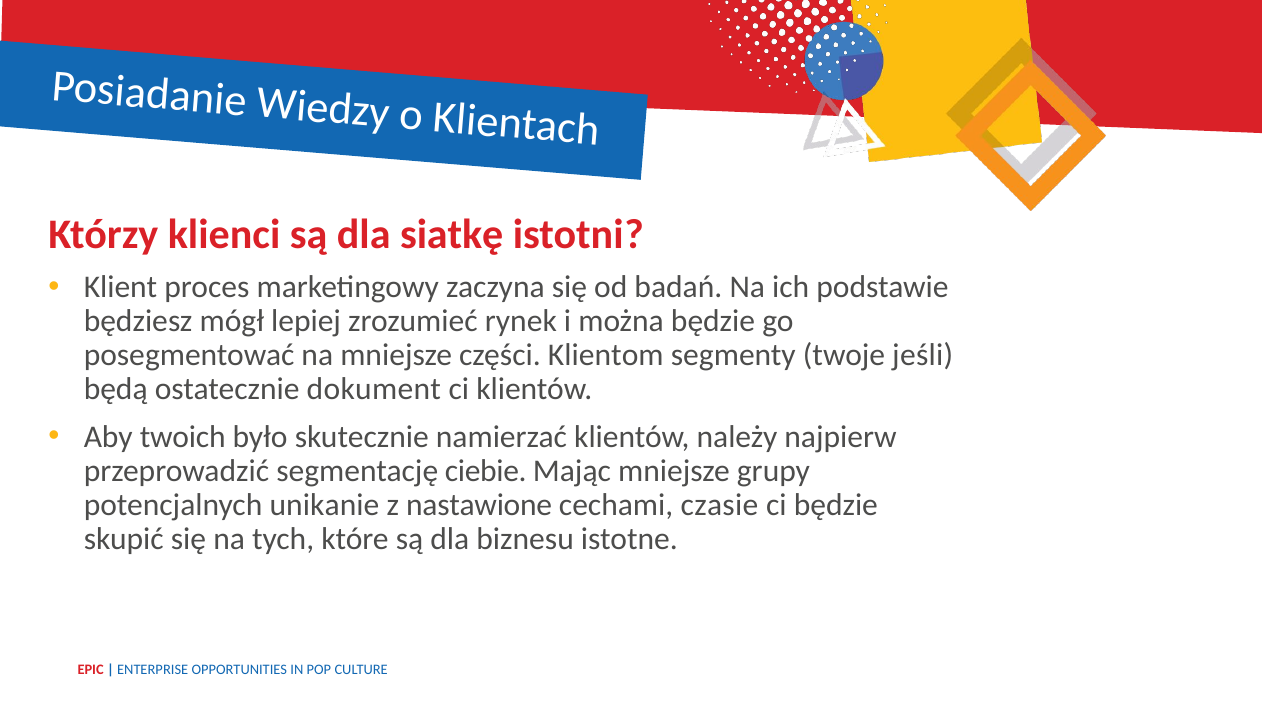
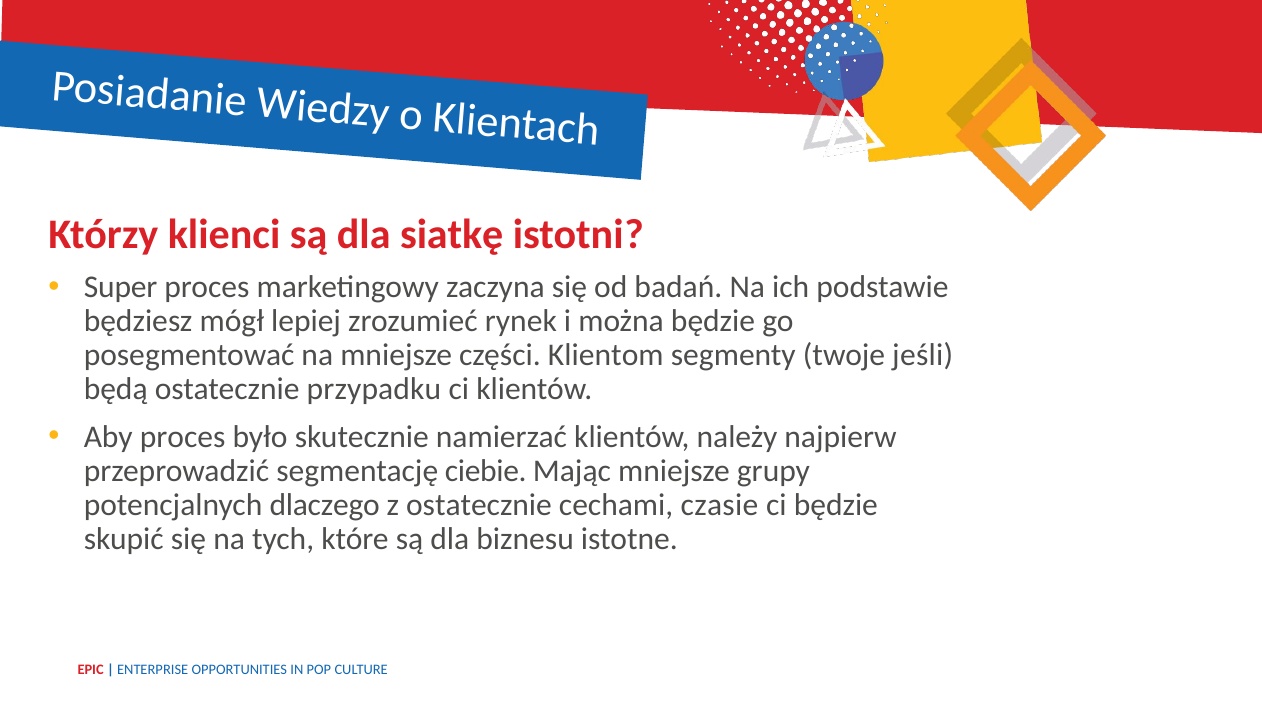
Klient: Klient -> Super
dokument: dokument -> przypadku
Aby twoich: twoich -> proces
unikanie: unikanie -> dlaczego
z nastawione: nastawione -> ostatecznie
